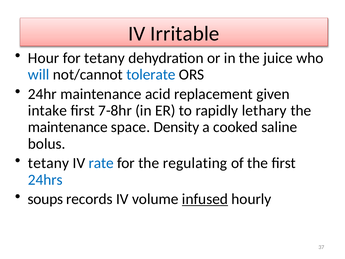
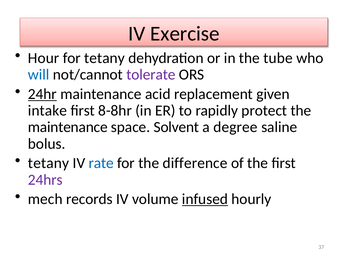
Irritable: Irritable -> Exercise
juice: juice -> tube
tolerate colour: blue -> purple
24hr underline: none -> present
7-8hr: 7-8hr -> 8-8hr
lethary: lethary -> protect
Density: Density -> Solvent
cooked: cooked -> degree
regulating: regulating -> difference
24hrs colour: blue -> purple
soups: soups -> mech
